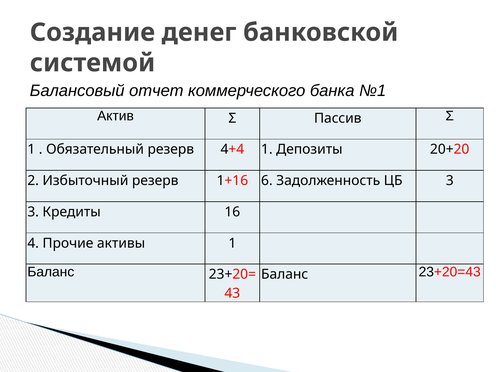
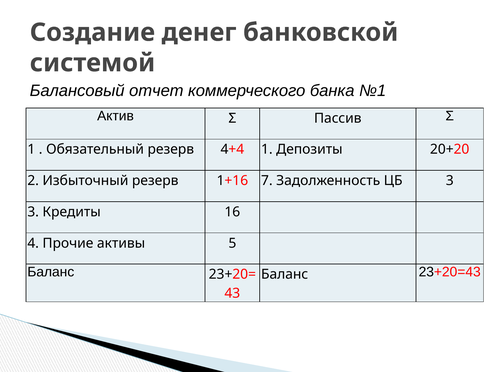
6: 6 -> 7
активы 1: 1 -> 5
